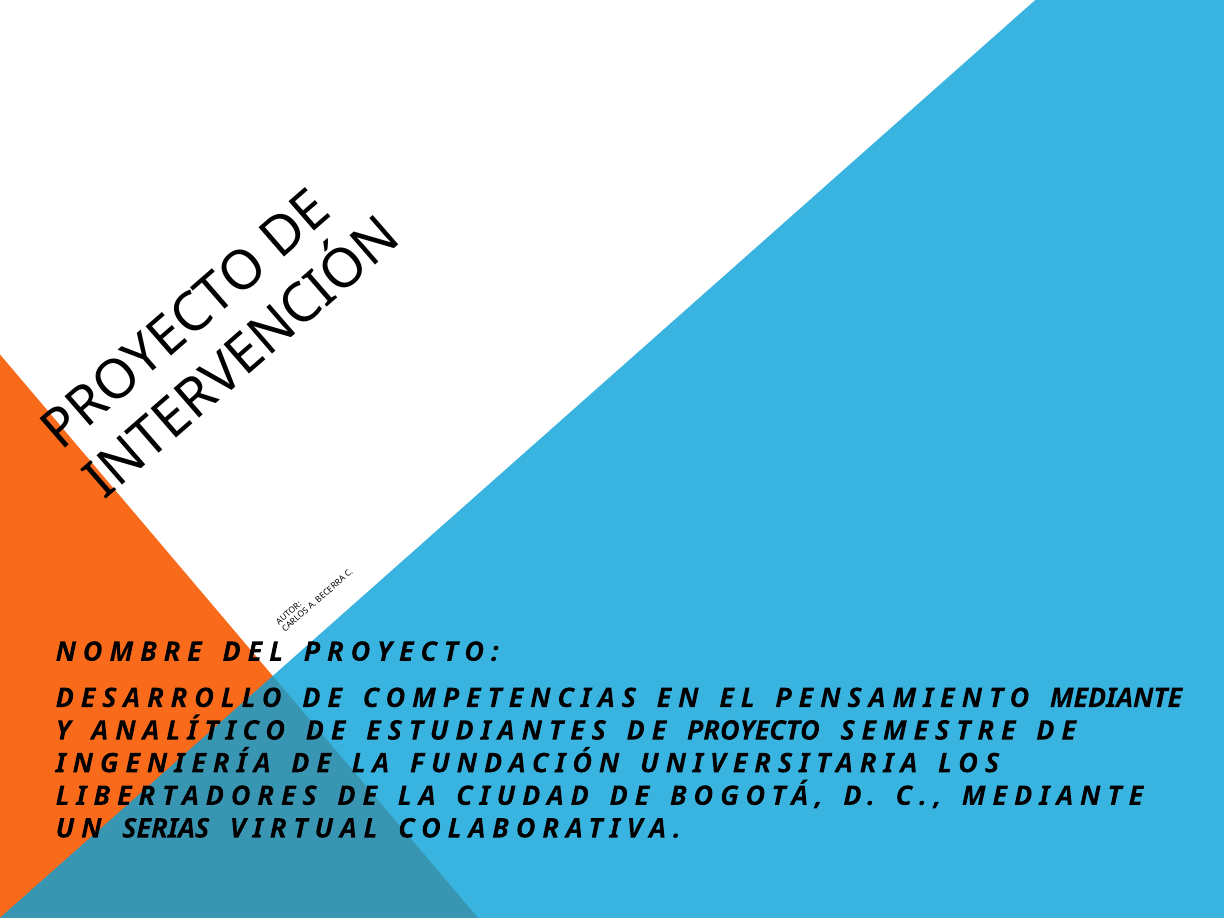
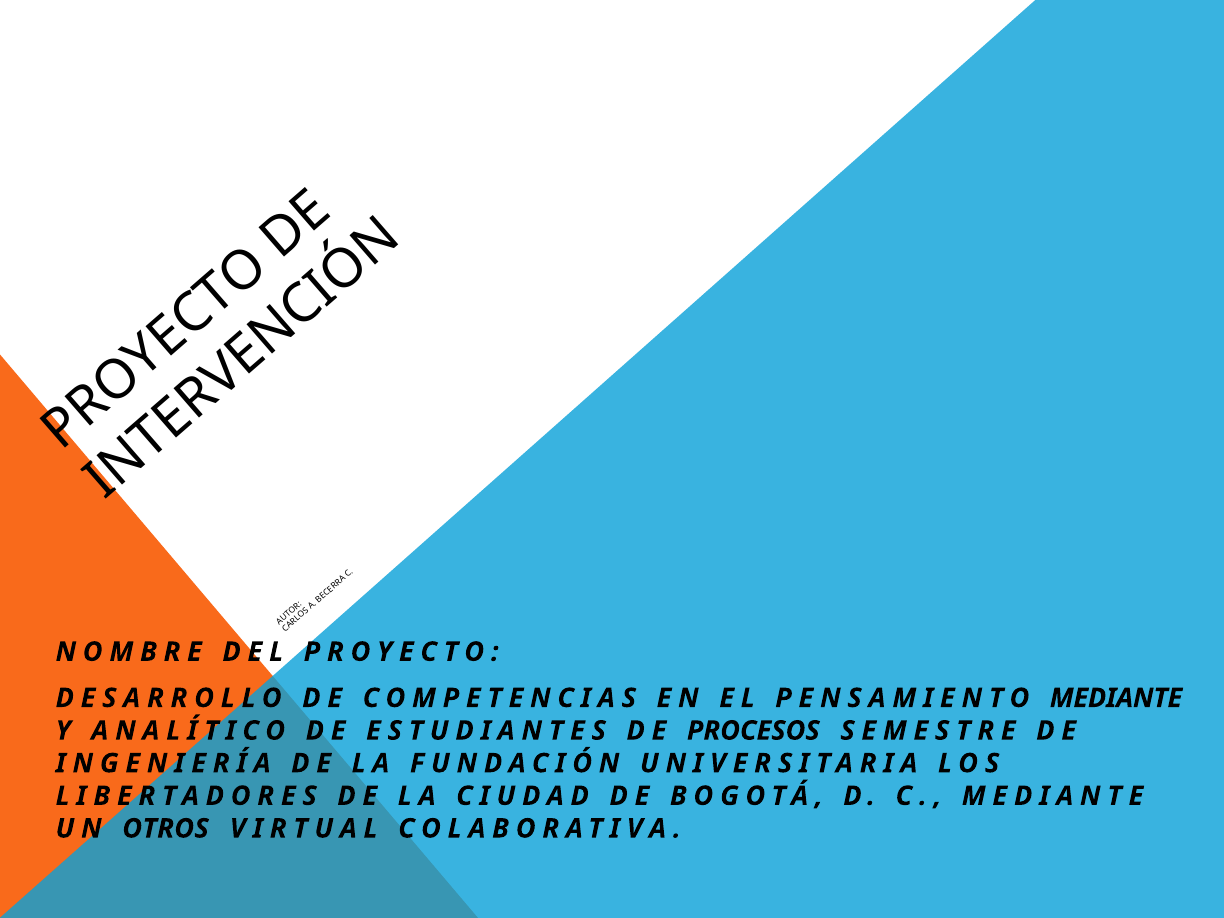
PROYECTO: PROYECTO -> PROCESOS
SERIAS: SERIAS -> OTROS
